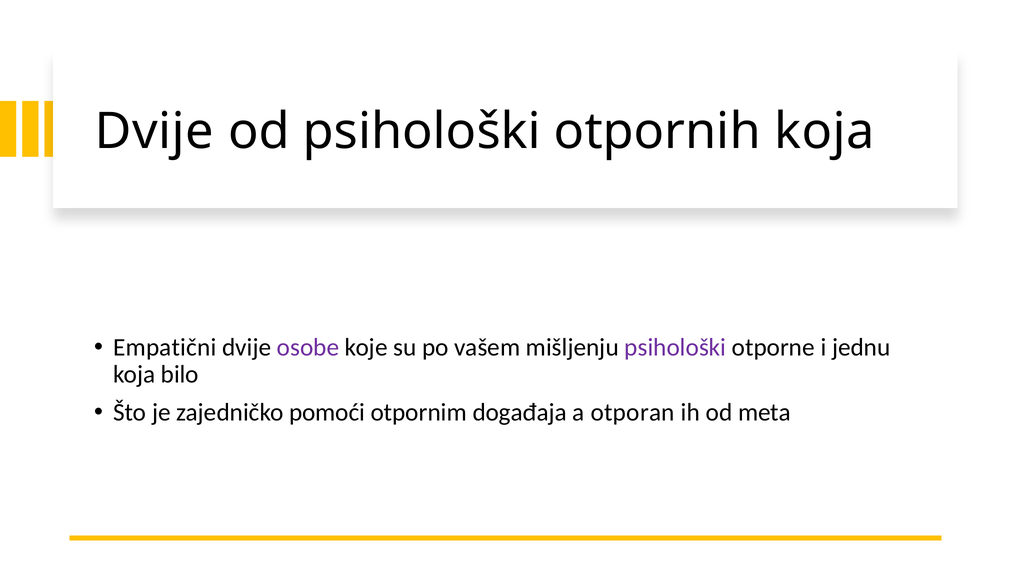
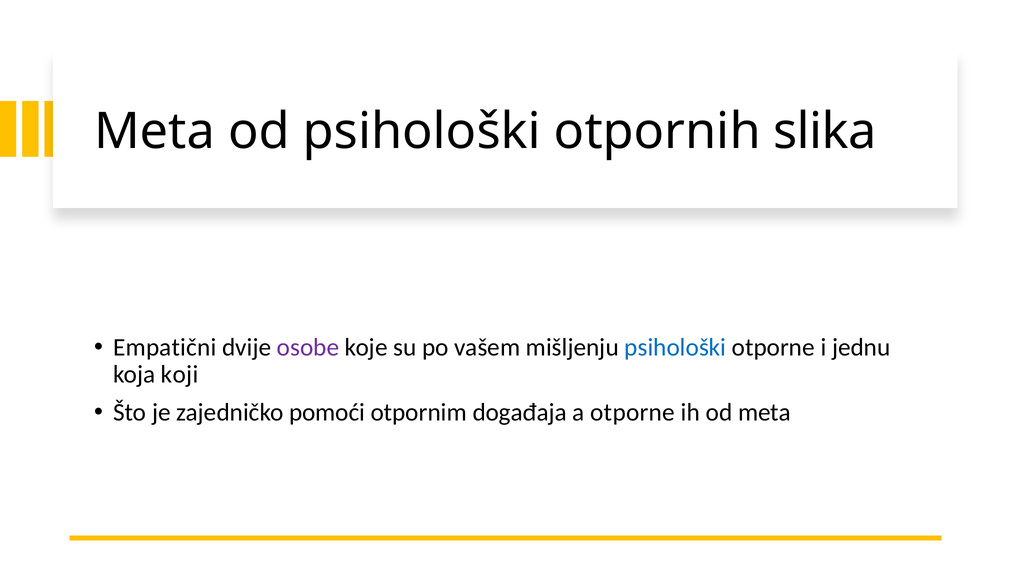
Dvije at (154, 131): Dvije -> Meta
otpornih koja: koja -> slika
psihološki at (675, 347) colour: purple -> blue
bilo: bilo -> koji
a otporan: otporan -> otporne
